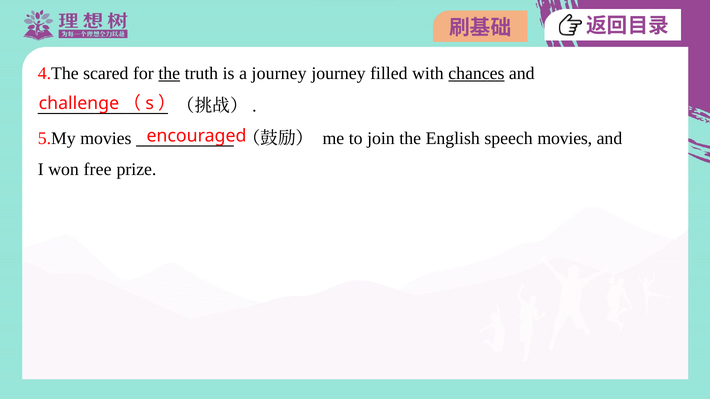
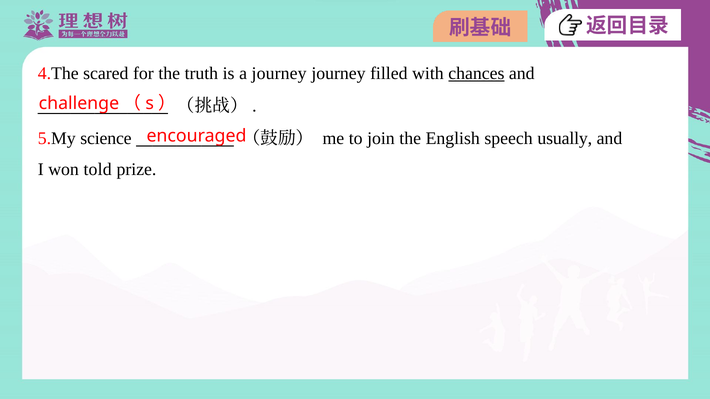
the at (169, 73) underline: present -> none
5.My movies: movies -> science
speech movies: movies -> usually
free: free -> told
